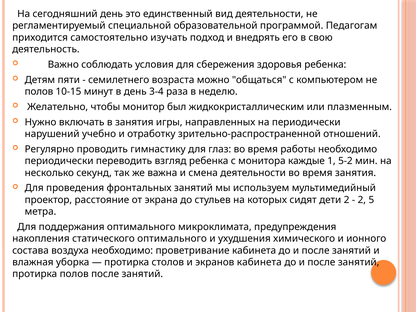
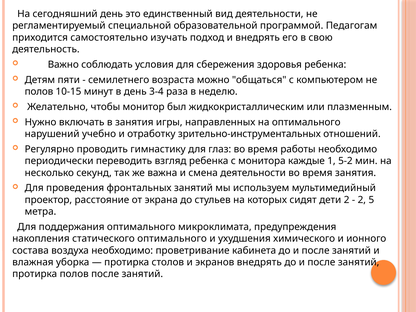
на периодически: периодически -> оптимального
зрительно-распространенной: зрительно-распространенной -> зрительно-инструментальных
экранов кабинета: кабинета -> внедрять
